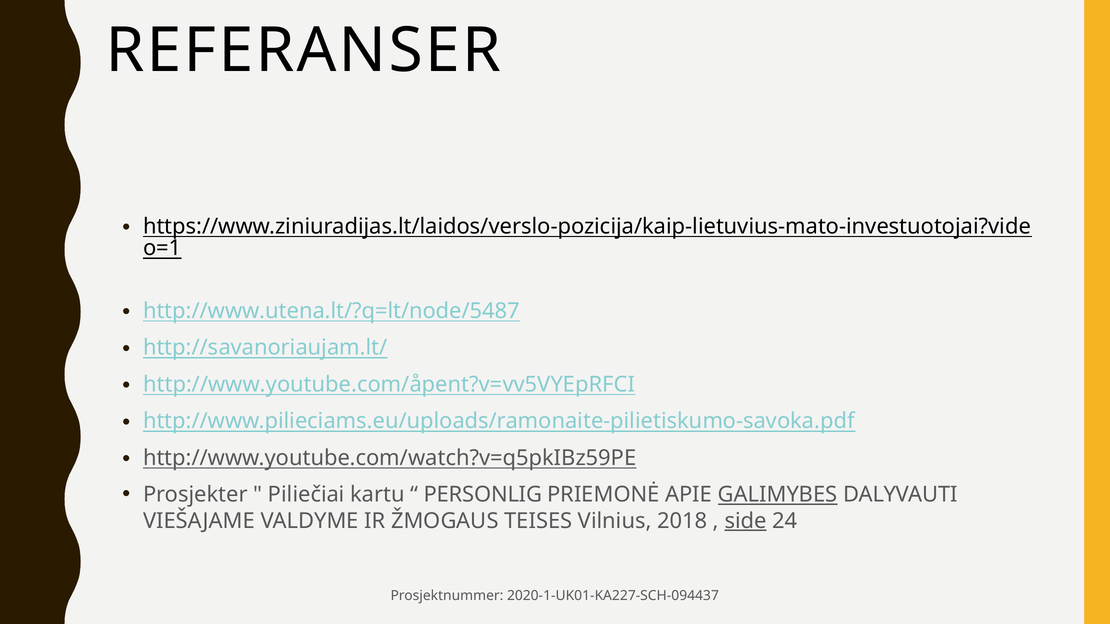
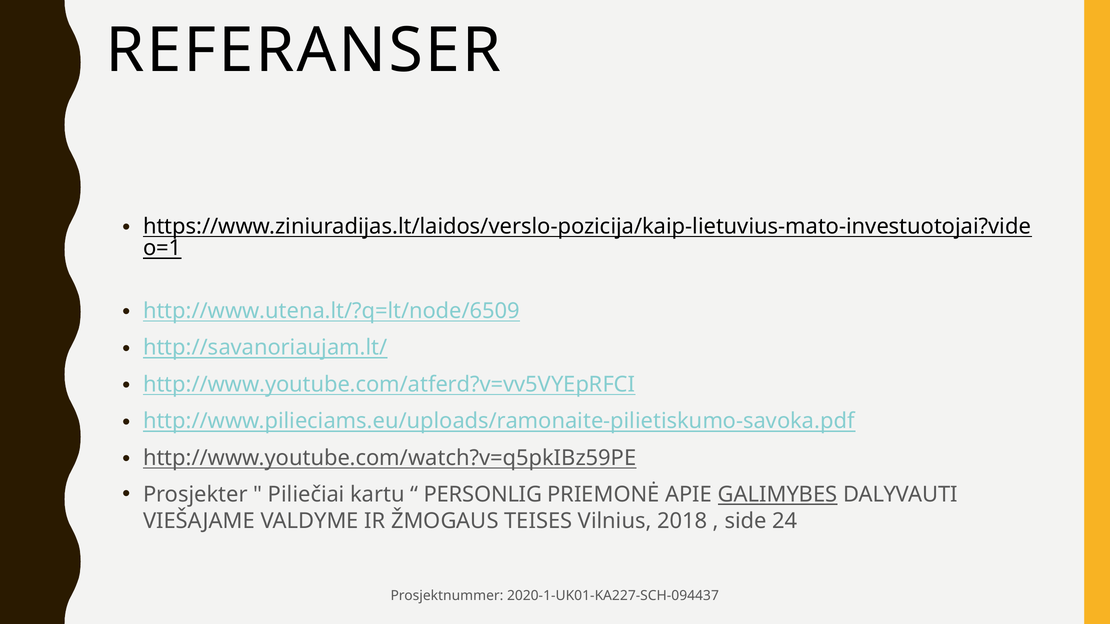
http://www.utena.lt/?q=lt/node/5487: http://www.utena.lt/?q=lt/node/5487 -> http://www.utena.lt/?q=lt/node/6509
http://www.youtube.com/åpent?v=vv5VYEpRFCI: http://www.youtube.com/åpent?v=vv5VYEpRFCI -> http://www.youtube.com/atferd?v=vv5VYEpRFCI
side underline: present -> none
